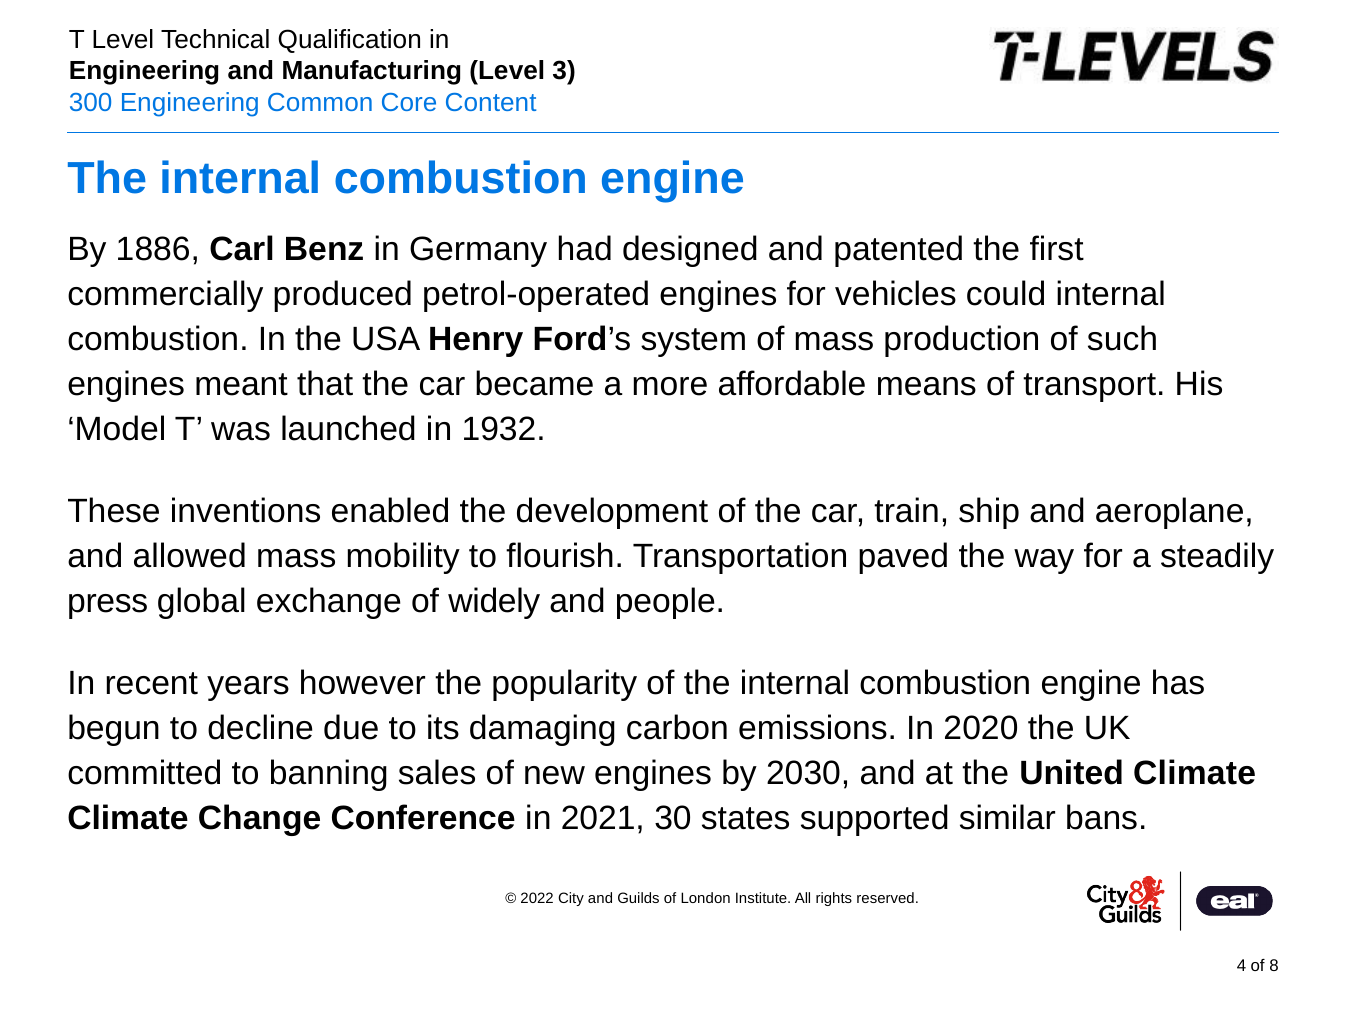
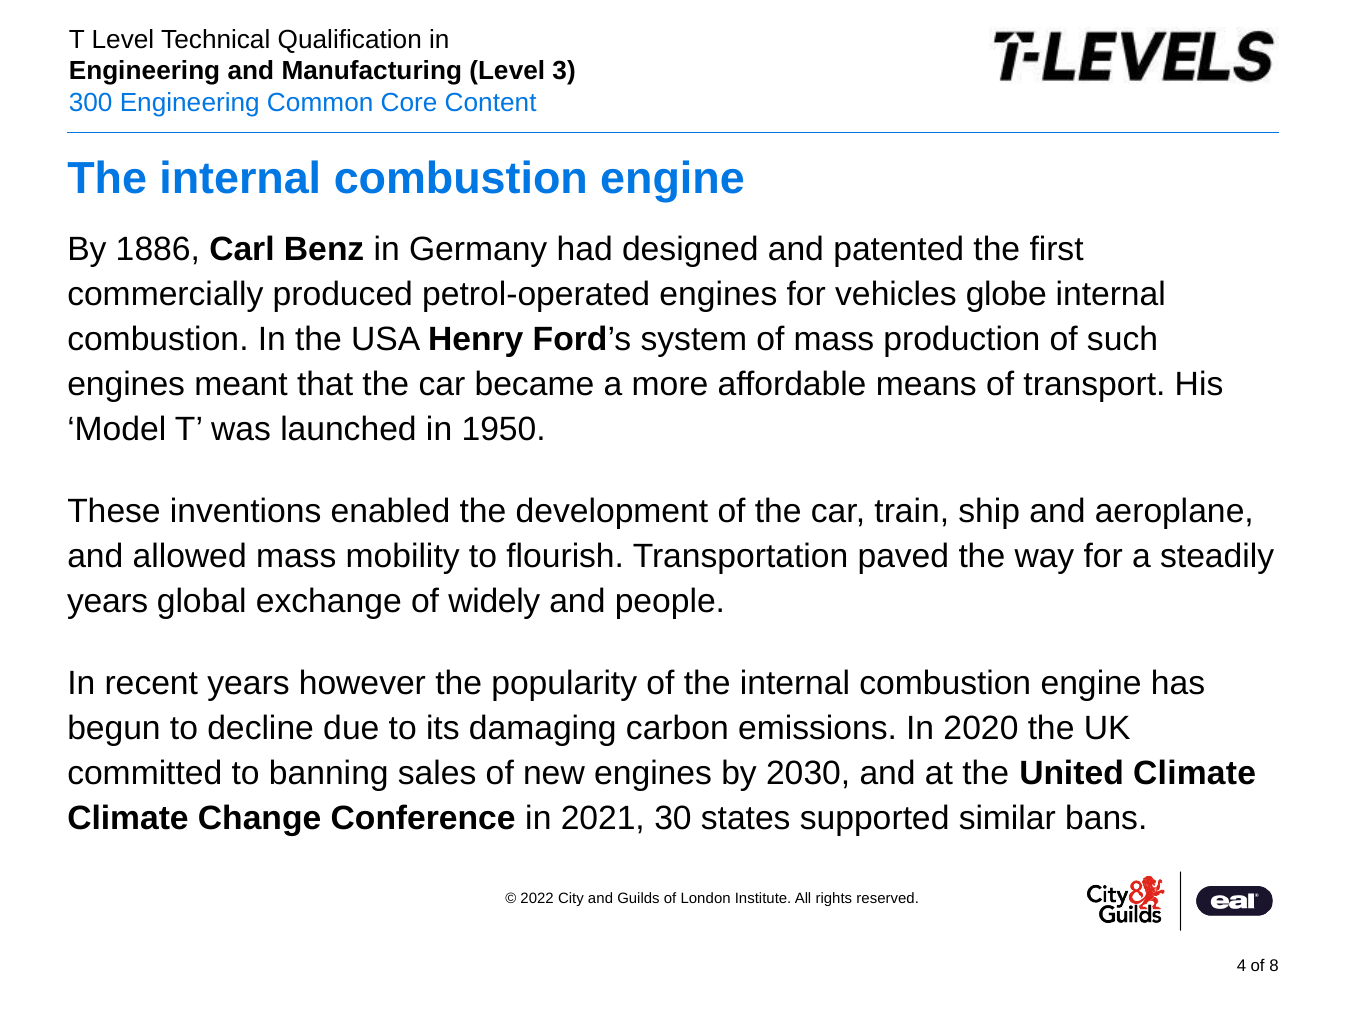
could: could -> globe
1932: 1932 -> 1950
press at (108, 601): press -> years
